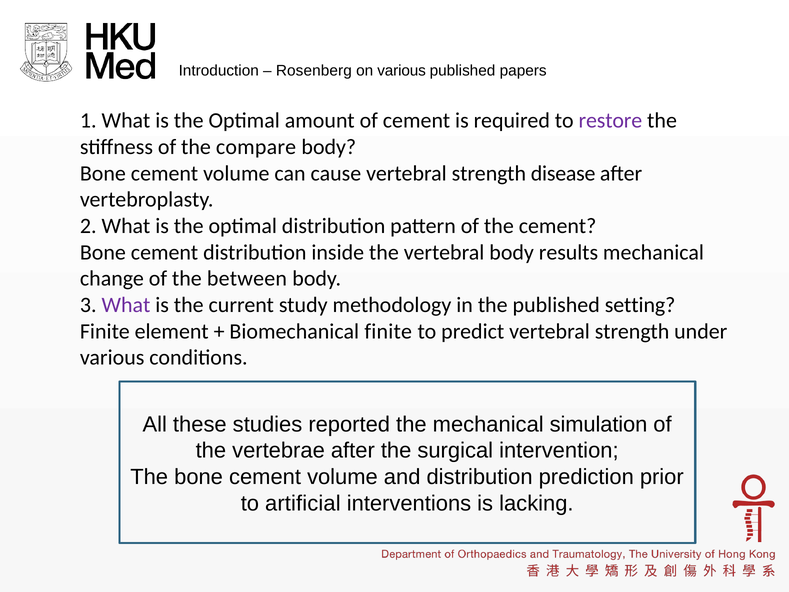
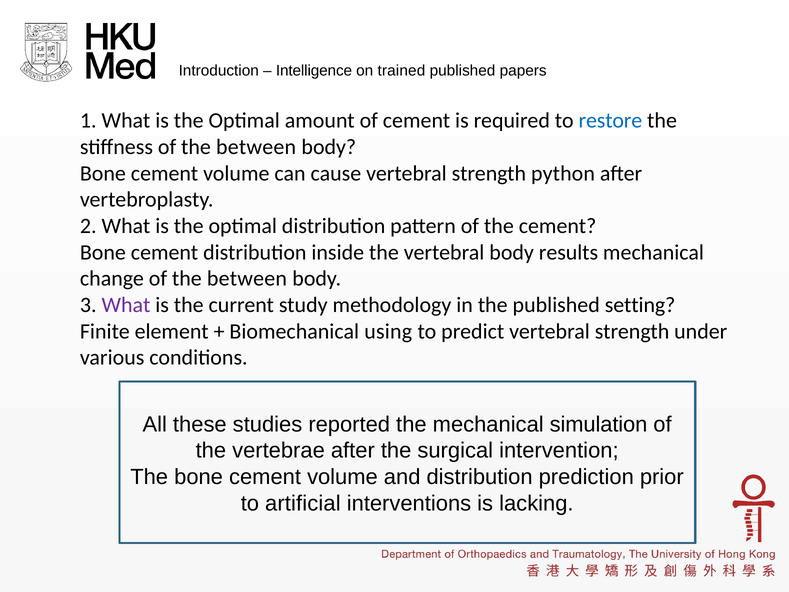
Rosenberg: Rosenberg -> Intelligence
on various: various -> trained
restore colour: purple -> blue
stiffness of the compare: compare -> between
disease: disease -> python
Biomechanical finite: finite -> using
